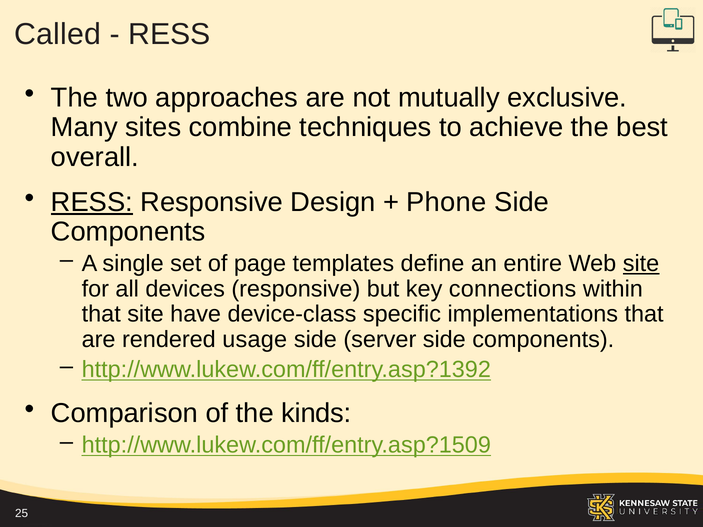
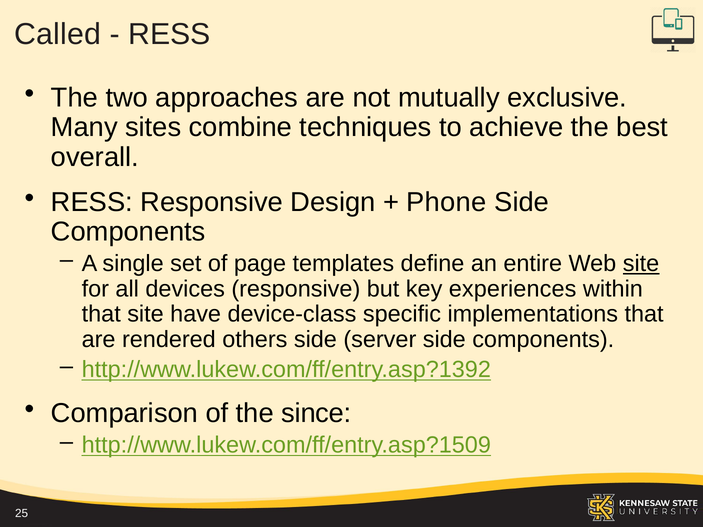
RESS at (92, 202) underline: present -> none
connections: connections -> experiences
usage: usage -> others
kinds: kinds -> since
